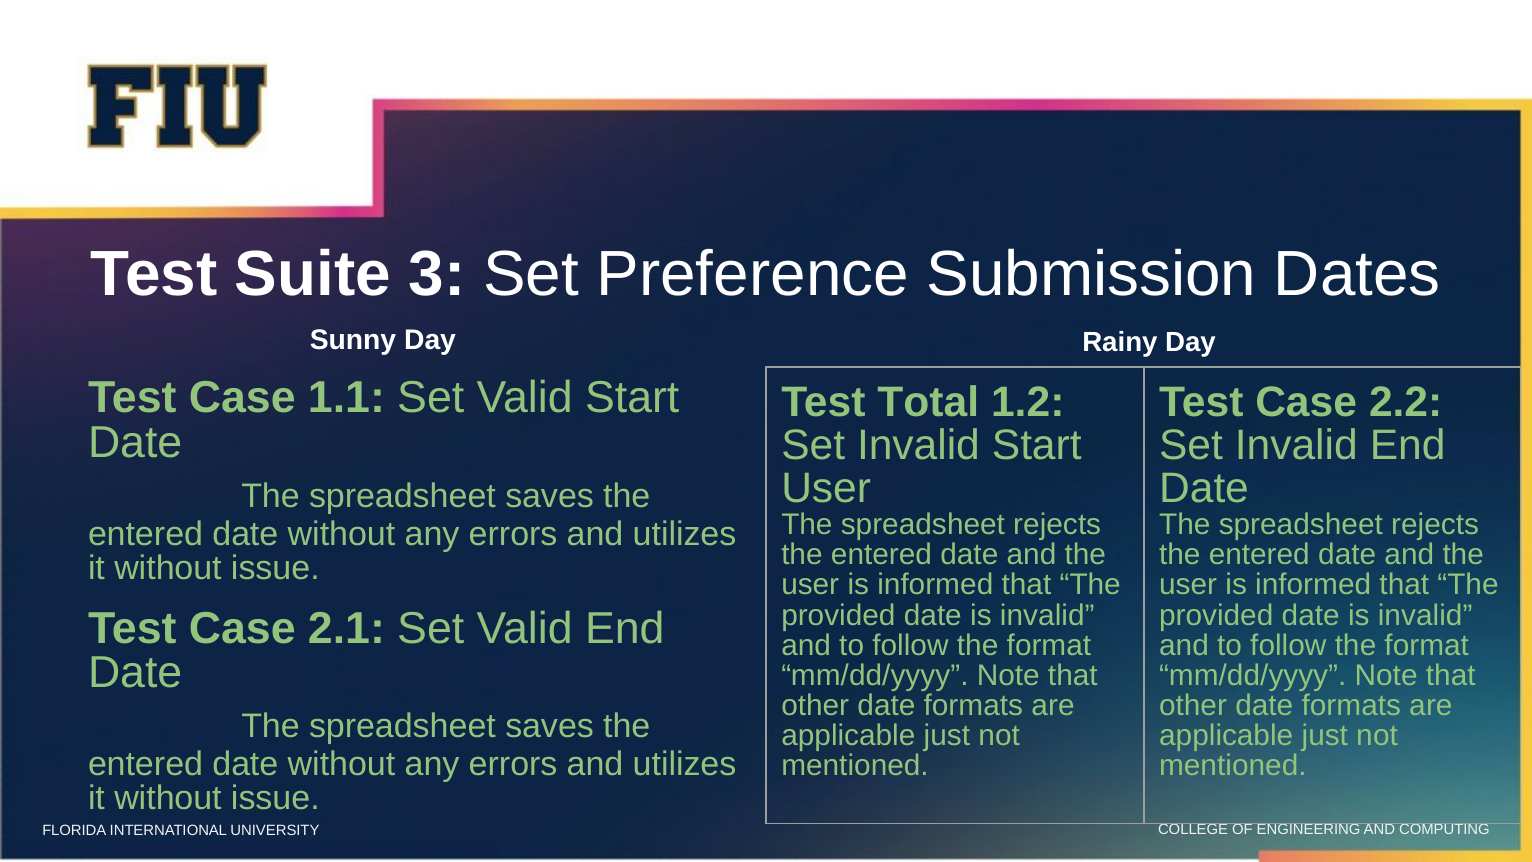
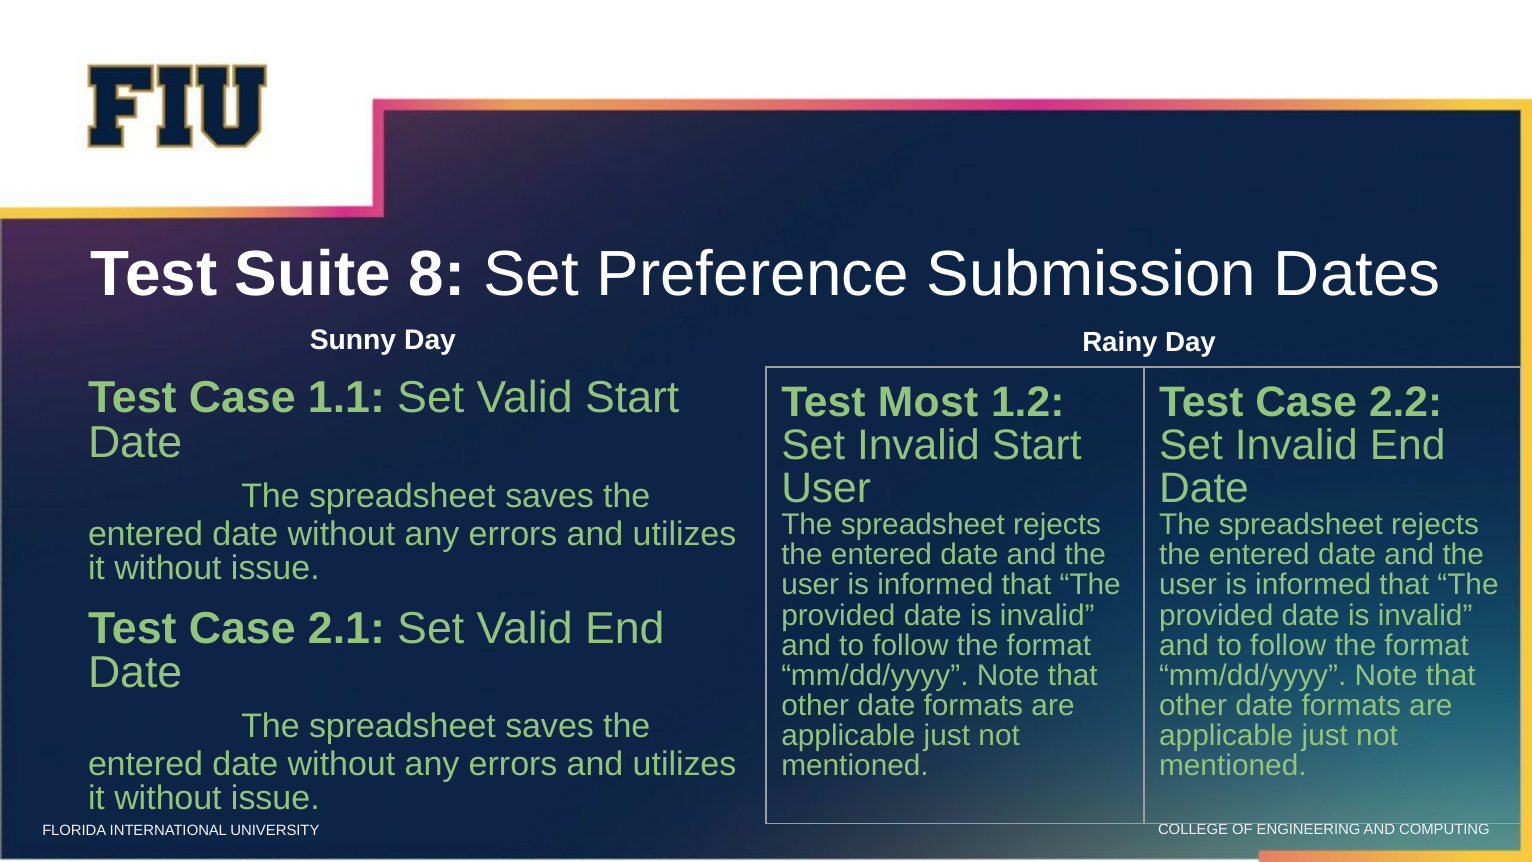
3: 3 -> 8
Total: Total -> Most
